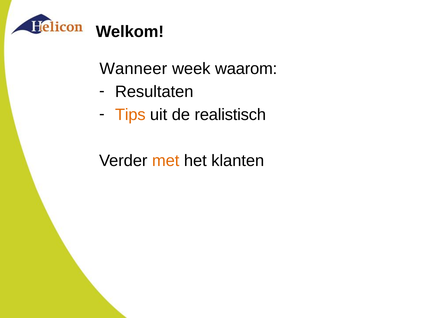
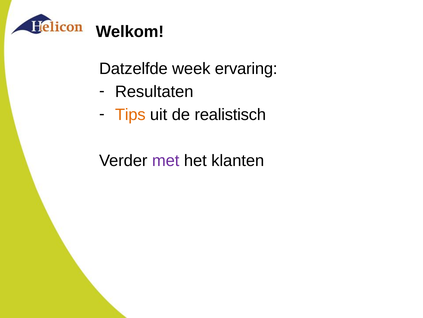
Wanneer: Wanneer -> Datzelfde
waarom: waarom -> ervaring
met colour: orange -> purple
